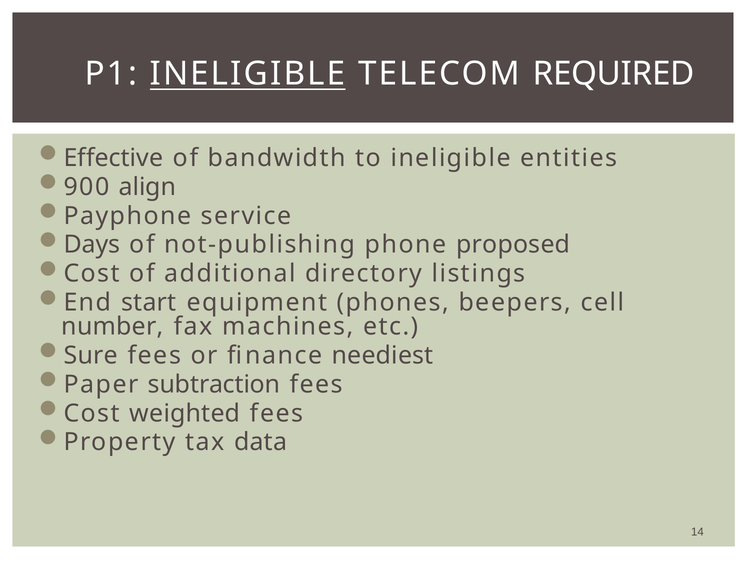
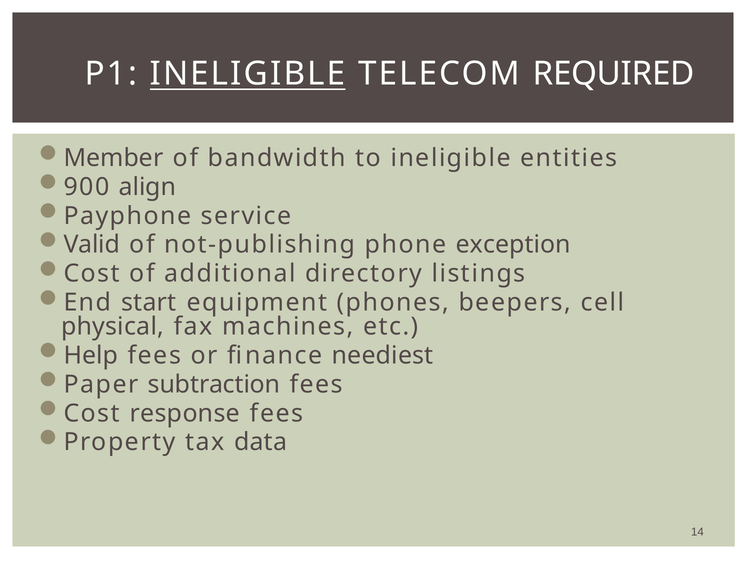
Effective: Effective -> Member
Days: Days -> Valid
proposed: proposed -> exception
number: number -> physical
Sure: Sure -> Help
weighted: weighted -> response
